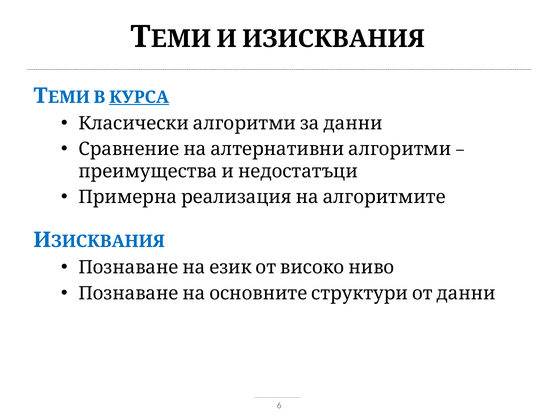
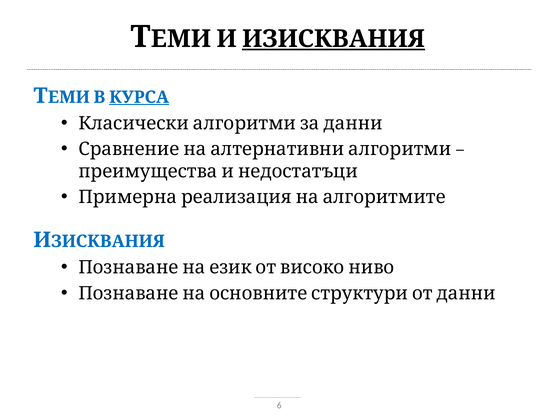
ИЗИСКВАНИЯ underline: none -> present
